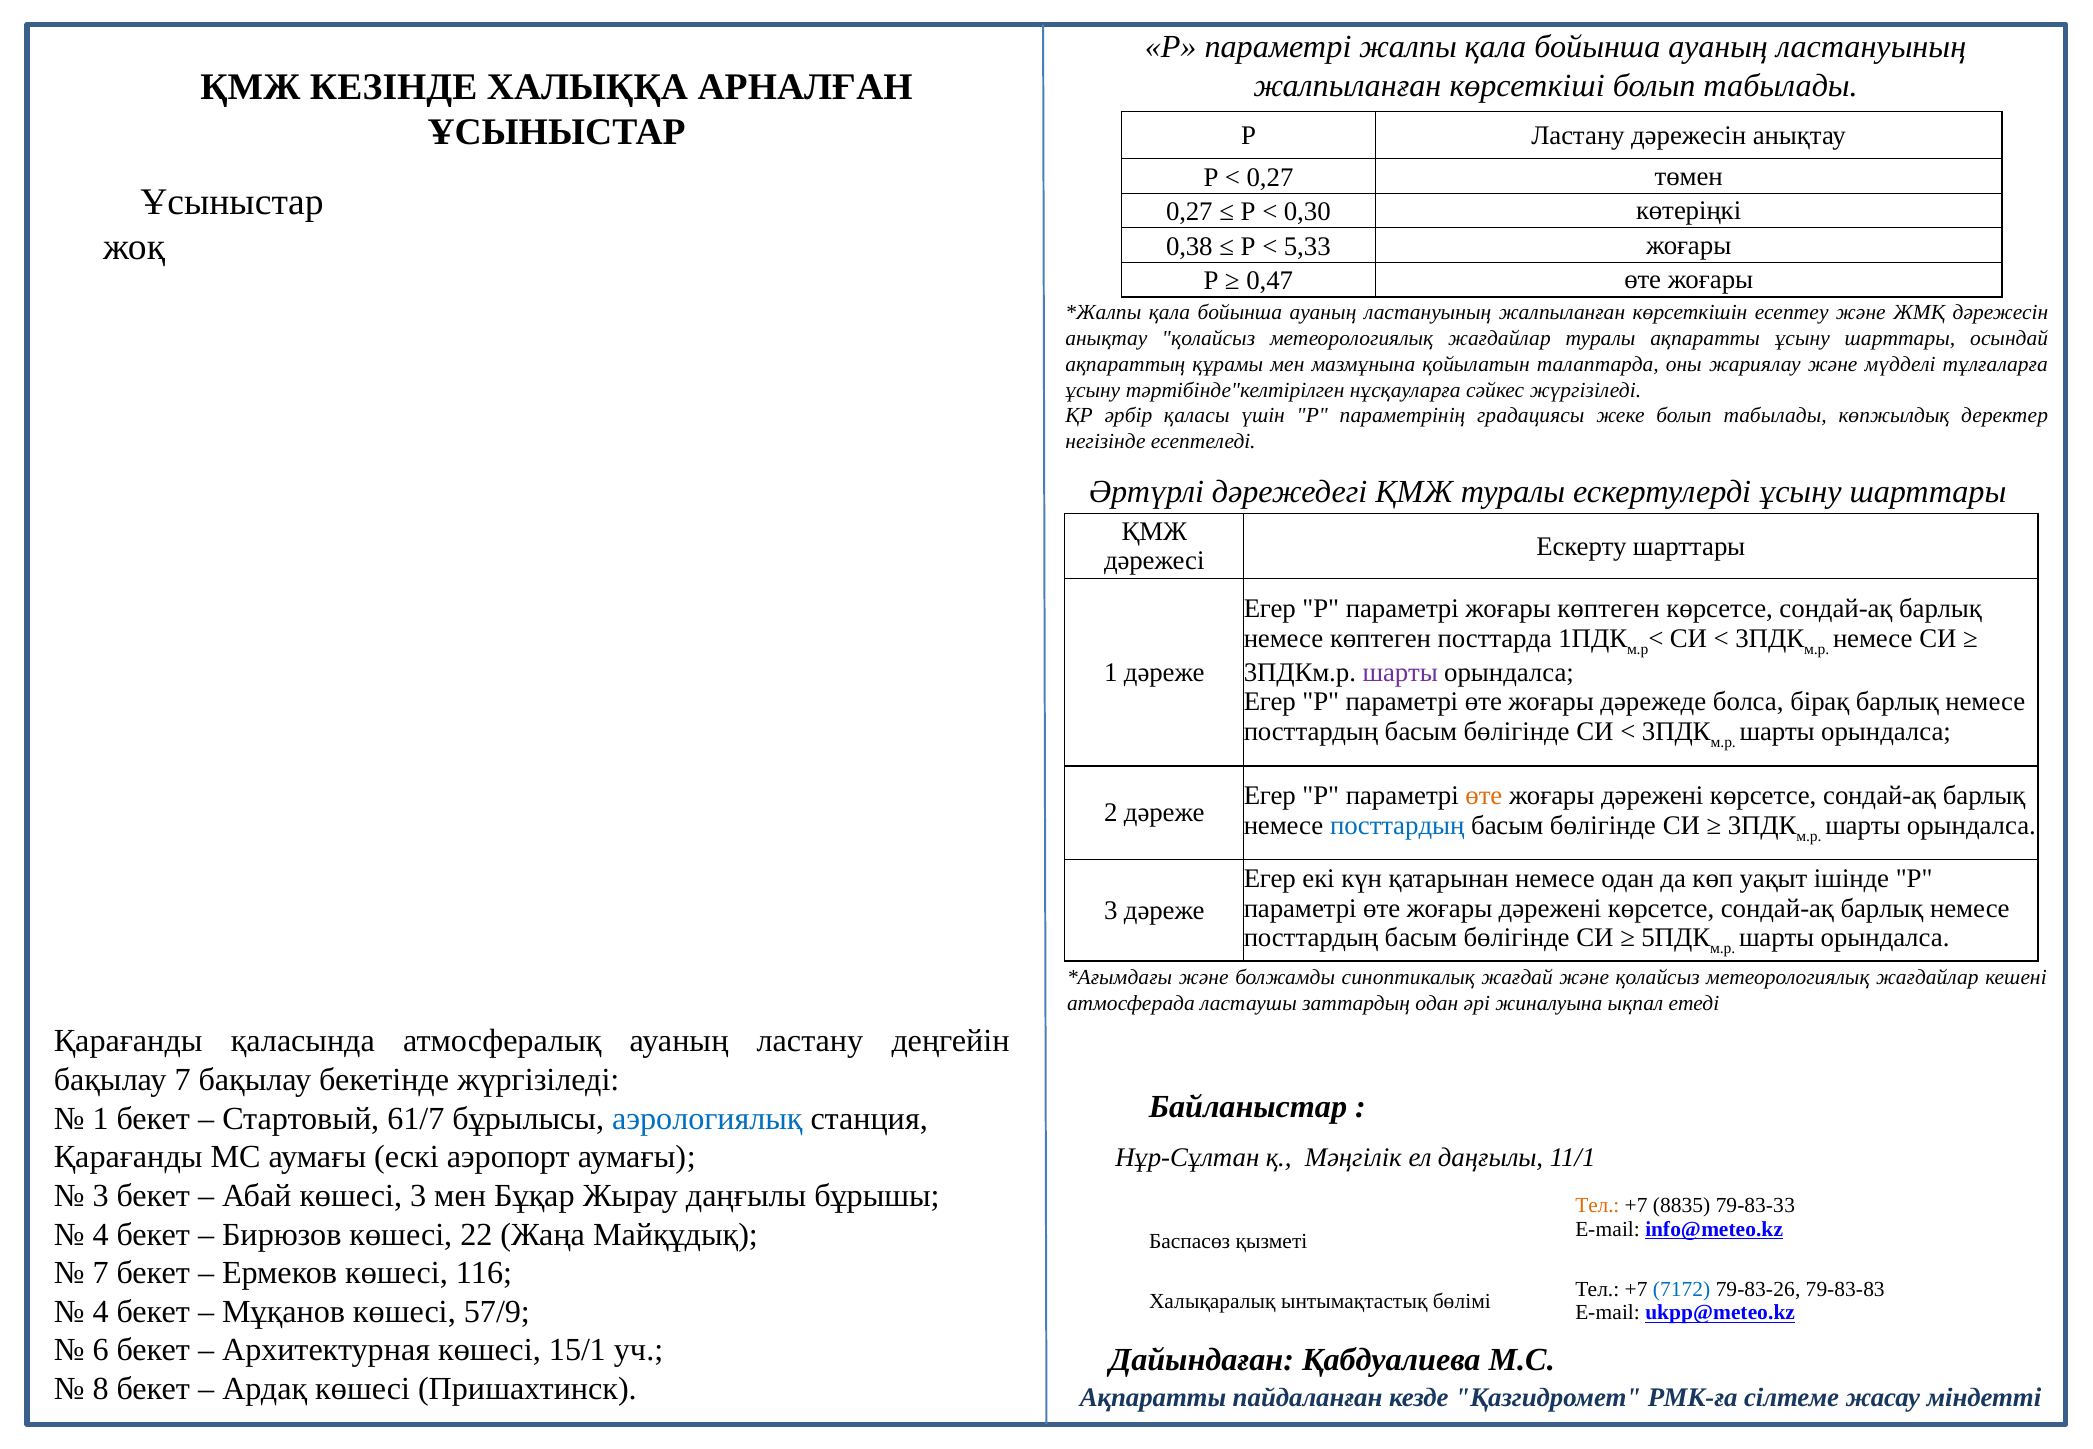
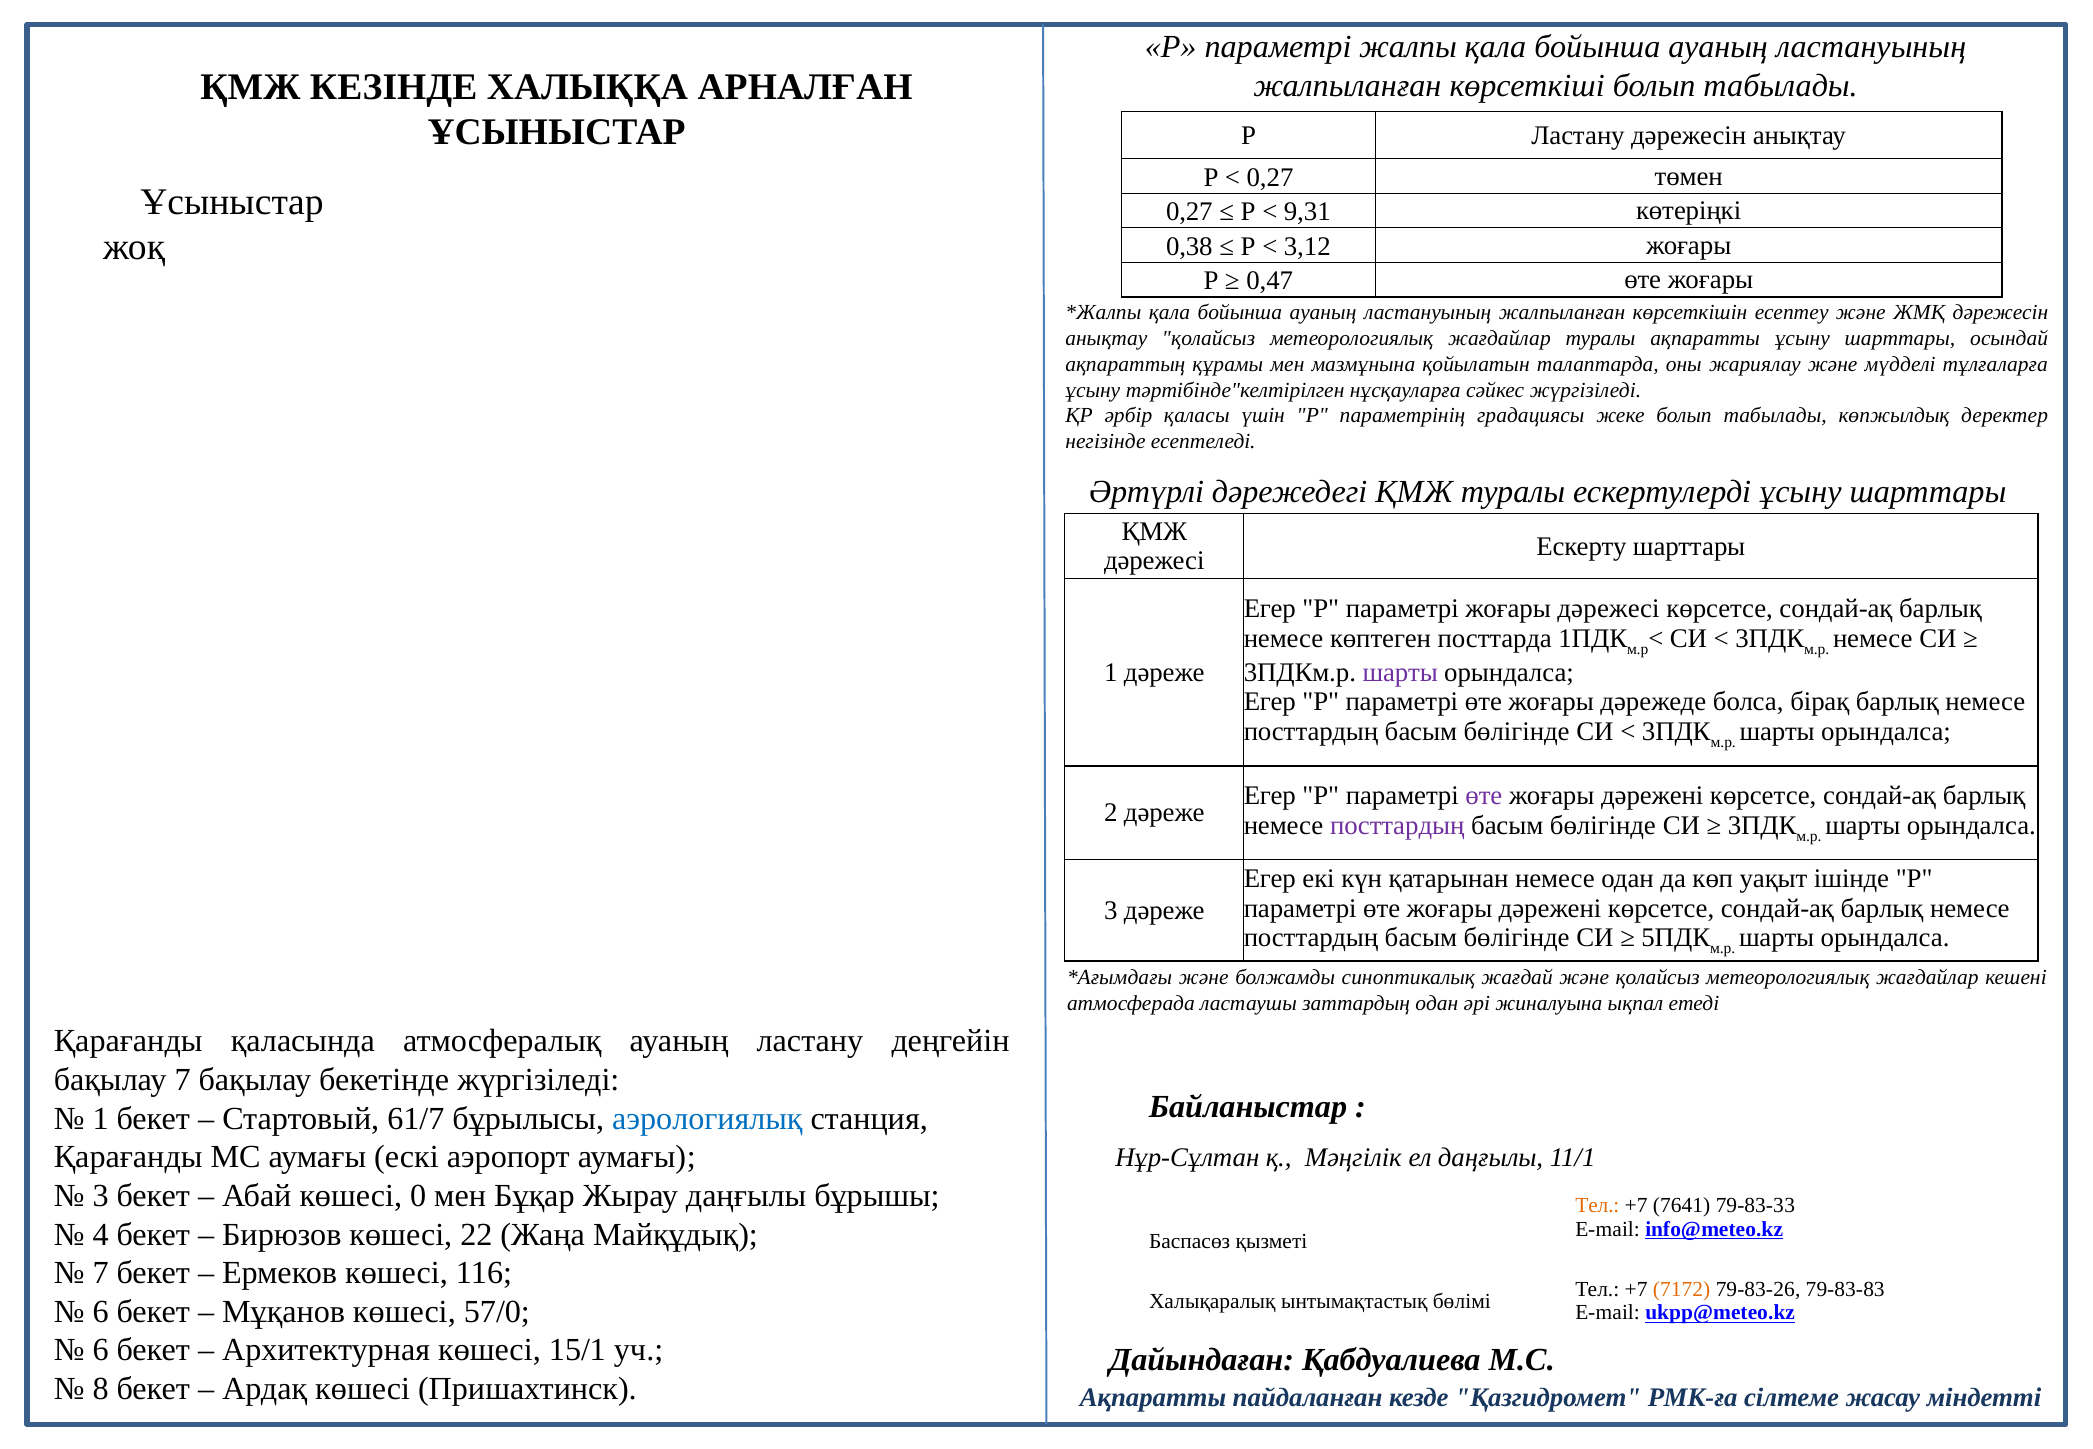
0,30: 0,30 -> 9,31
5,33: 5,33 -> 3,12
жоғары көптеген: көптеген -> дәрежесі
өте at (1484, 796) colour: orange -> purple
посттардың at (1397, 826) colour: blue -> purple
көшесі 3: 3 -> 0
8835: 8835 -> 7641
7172 colour: blue -> orange
4 at (101, 1312): 4 -> 6
57/9: 57/9 -> 57/0
